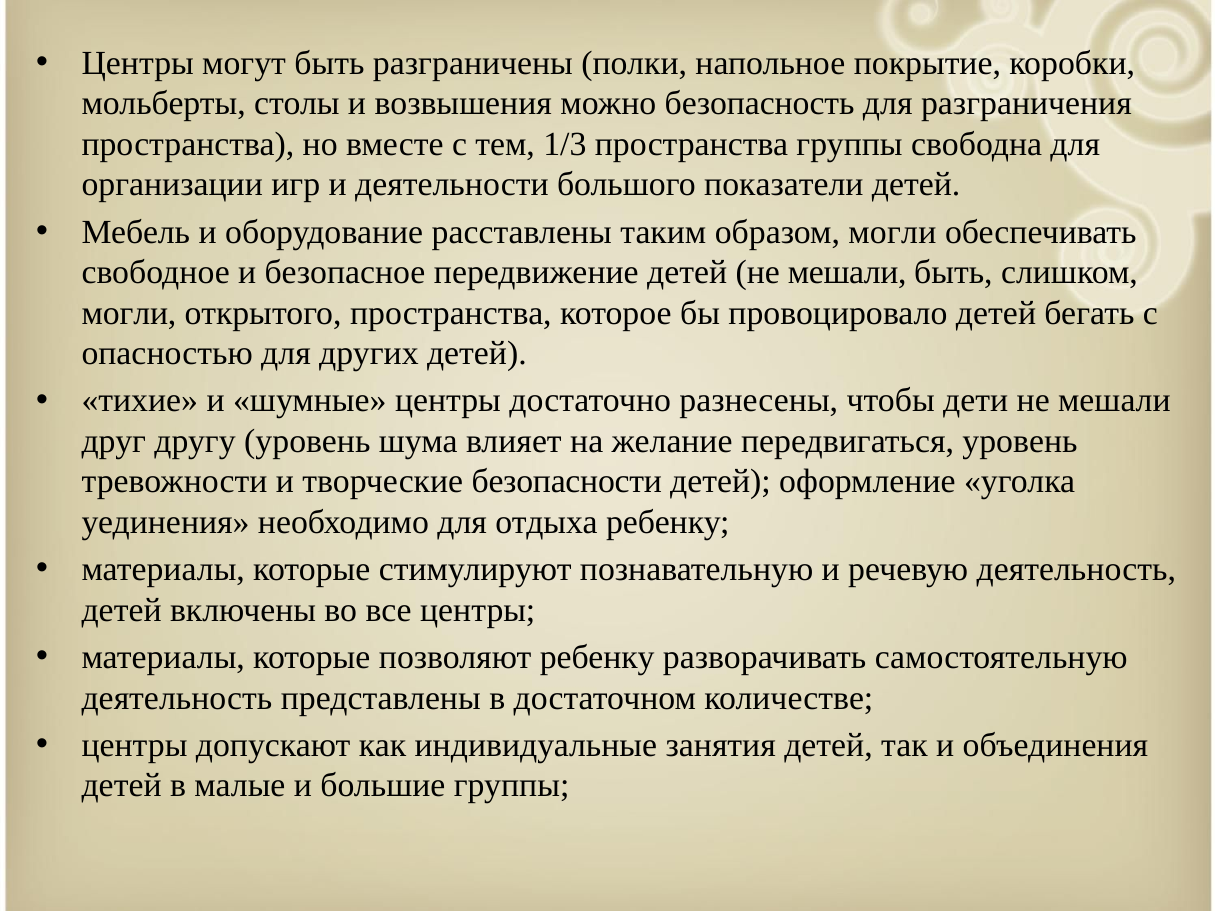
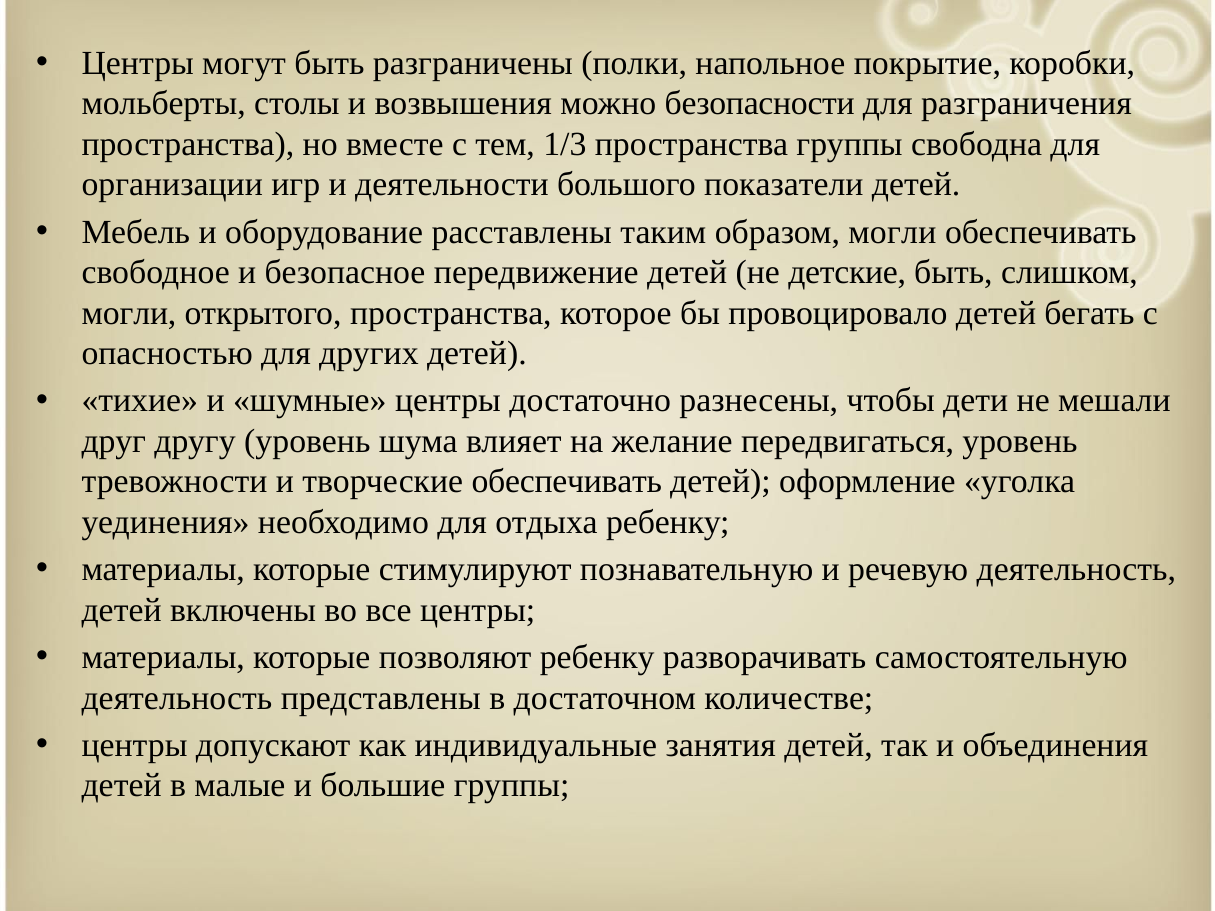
безопасность: безопасность -> безопасности
детей не мешали: мешали -> детские
творческие безопасности: безопасности -> обеспечивать
